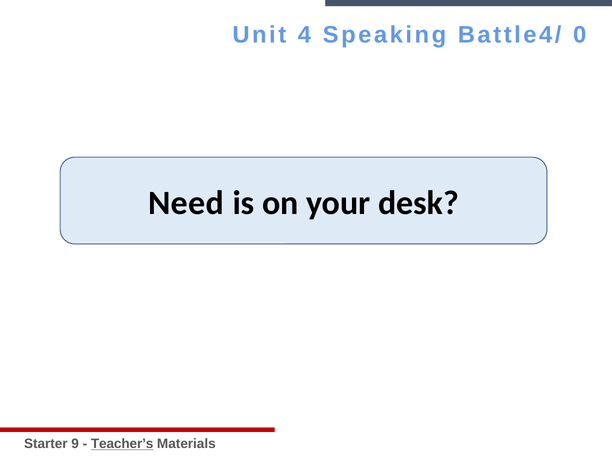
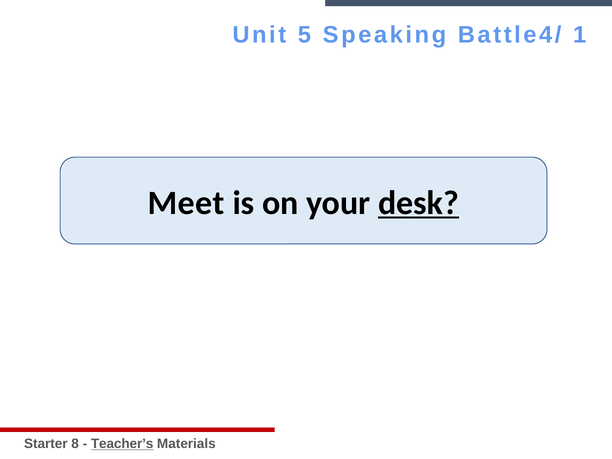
4: 4 -> 5
0: 0 -> 1
Need: Need -> Meet
desk underline: none -> present
9: 9 -> 8
